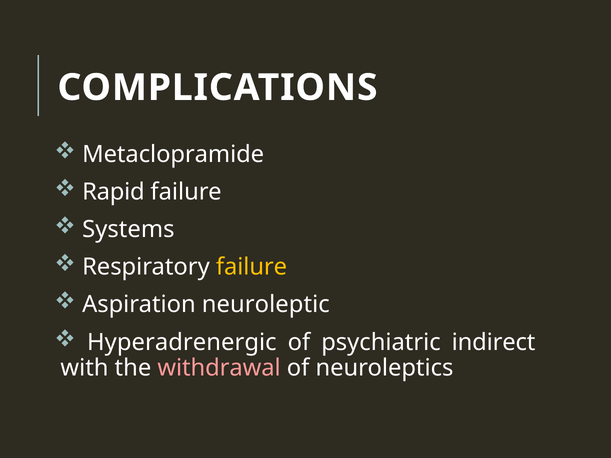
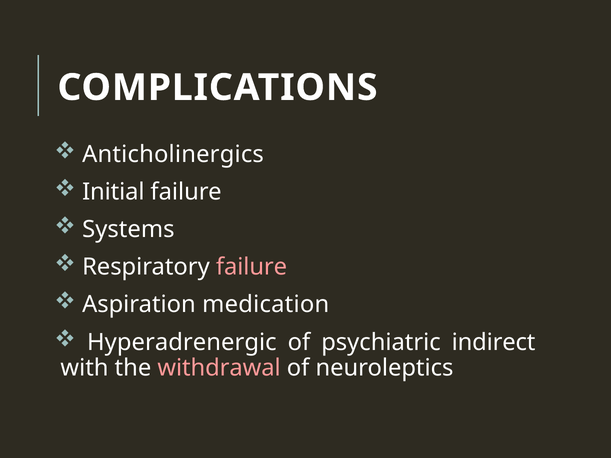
Metaclopramide: Metaclopramide -> Anticholinergics
Rapid: Rapid -> Initial
failure at (252, 267) colour: yellow -> pink
neuroleptic: neuroleptic -> medication
